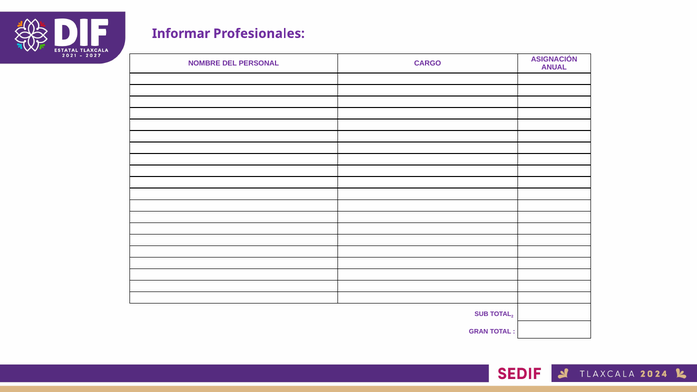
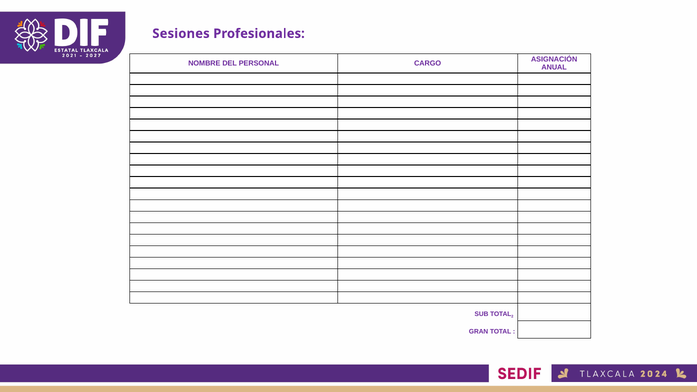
Informar: Informar -> Sesiones
